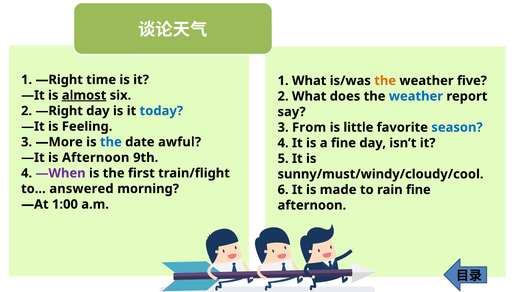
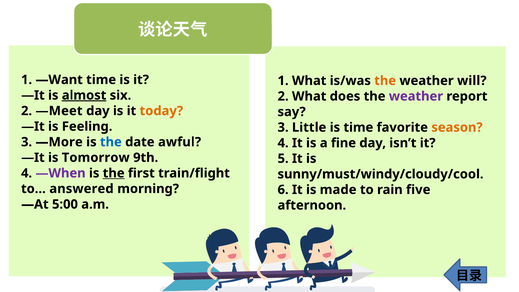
1 —Right: —Right -> —Want
five: five -> will
weather at (416, 96) colour: blue -> purple
2 —Right: —Right -> —Meet
today colour: blue -> orange
From: From -> Little
is little: little -> time
season colour: blue -> orange
is Afternoon: Afternoon -> Tomorrow
the at (114, 173) underline: none -> present
rain fine: fine -> five
1:00: 1:00 -> 5:00
